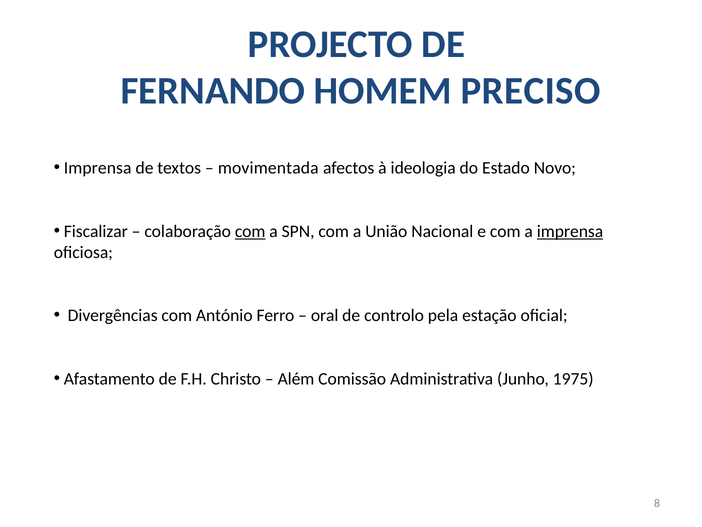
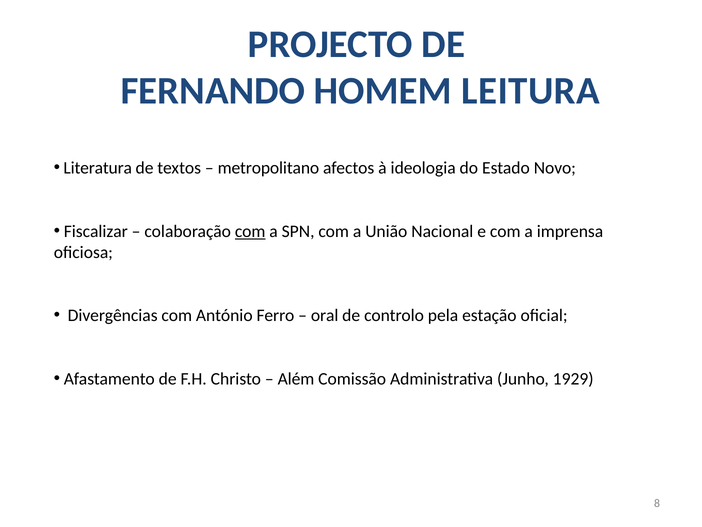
PRECISO: PRECISO -> LEITURA
Imprensa at (98, 168): Imprensa -> Literatura
movimentada: movimentada -> metropolitano
imprensa at (570, 231) underline: present -> none
1975: 1975 -> 1929
